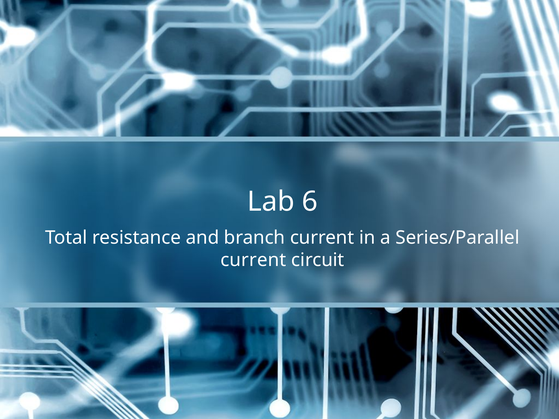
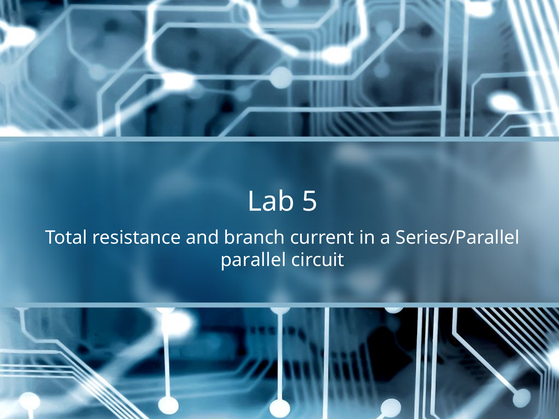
6: 6 -> 5
current at (253, 260): current -> parallel
